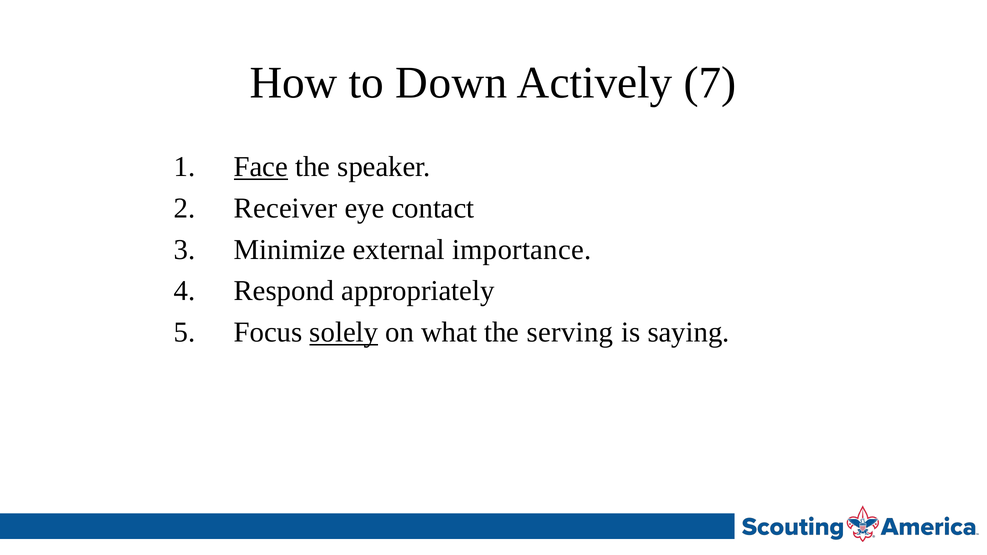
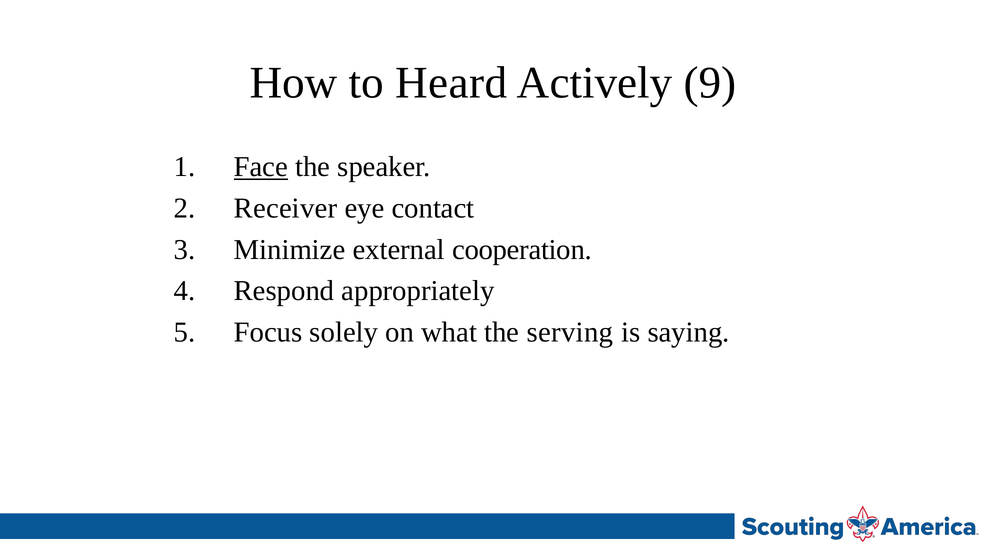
Down: Down -> Heard
7: 7 -> 9
importance: importance -> cooperation
solely underline: present -> none
